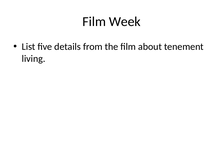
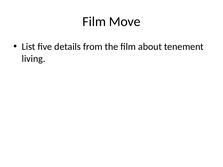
Week: Week -> Move
